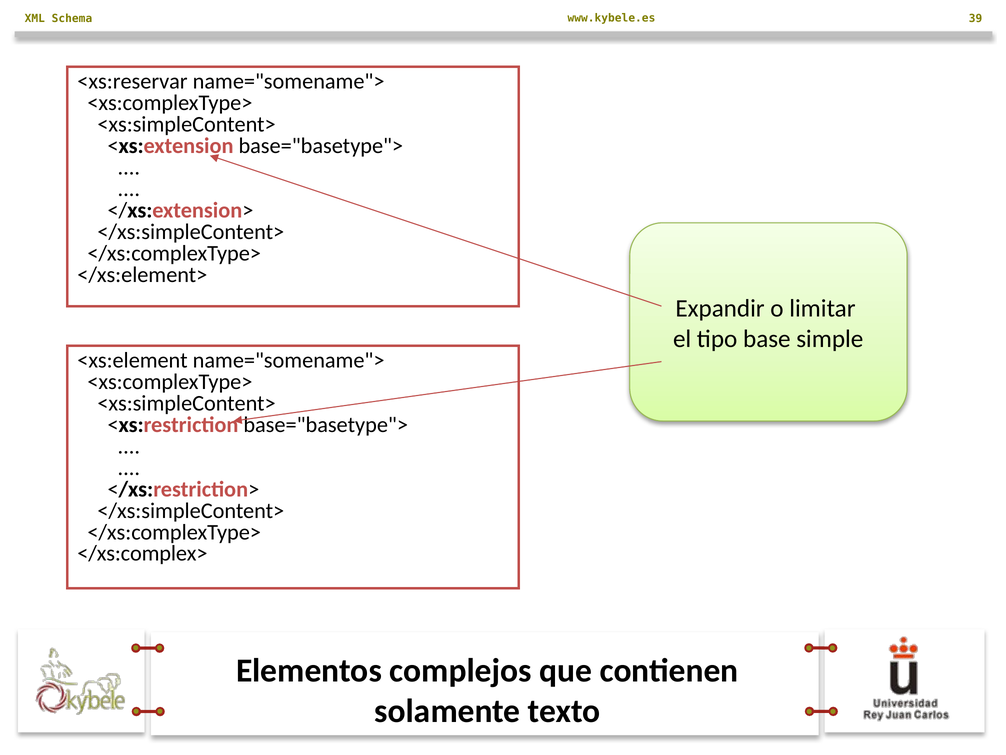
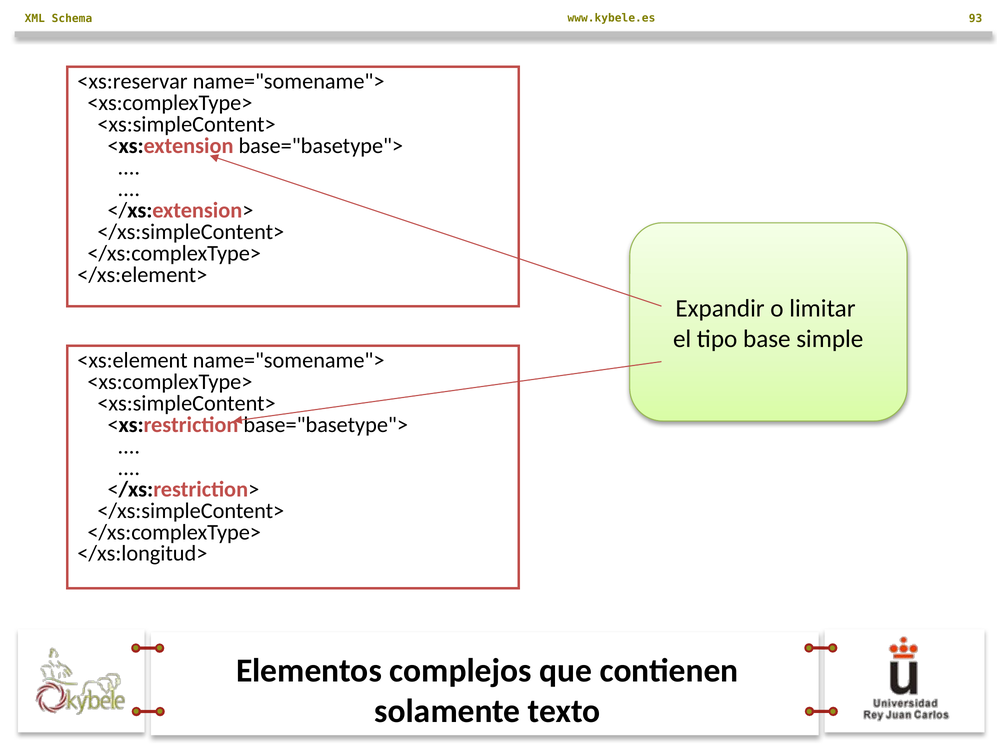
39: 39 -> 93
</xs:complex>: </xs:complex> -> </xs:longitud>
